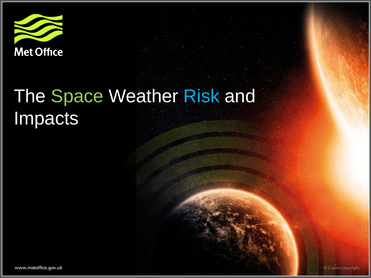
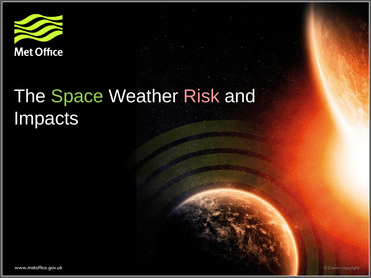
Risk colour: light blue -> pink
